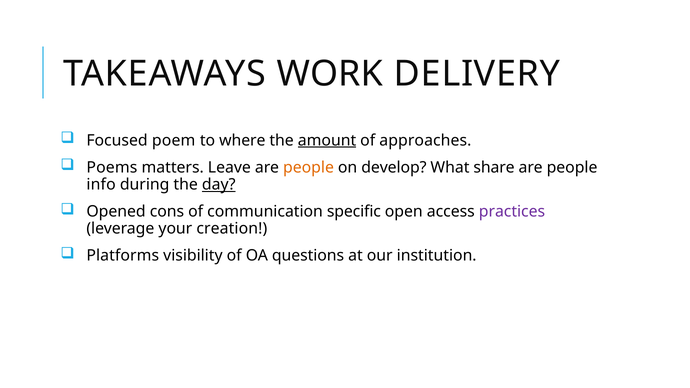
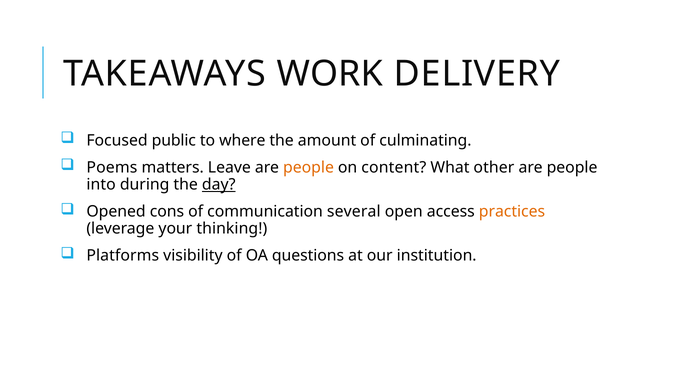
poem: poem -> public
amount underline: present -> none
approaches: approaches -> culminating
develop: develop -> content
share: share -> other
info: info -> into
specific: specific -> several
practices colour: purple -> orange
creation: creation -> thinking
